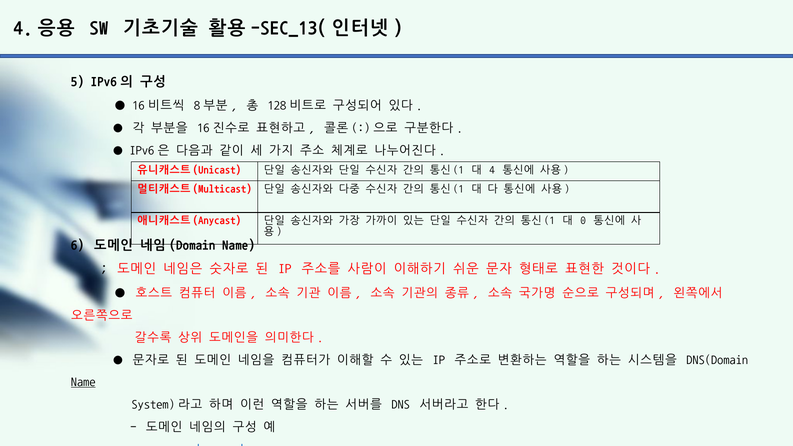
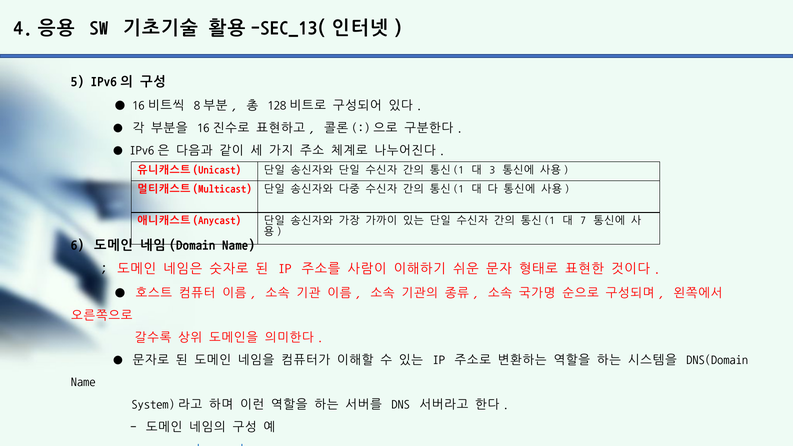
4: 4 -> 3
0: 0 -> 7
Name at (83, 382) underline: present -> none
